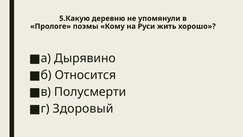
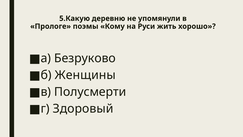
Дырявино: Дырявино -> Безруково
Относится: Относится -> Женщины
